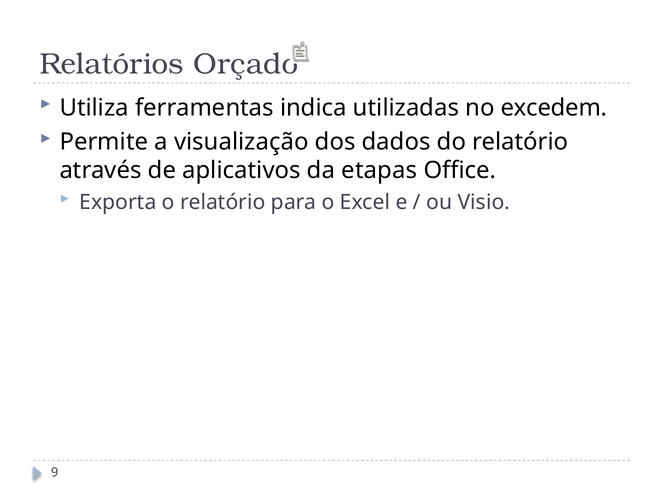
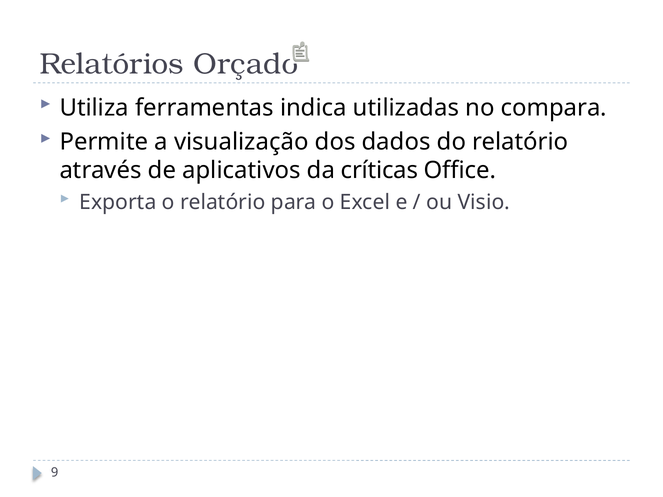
excedem: excedem -> compara
etapas: etapas -> críticas
